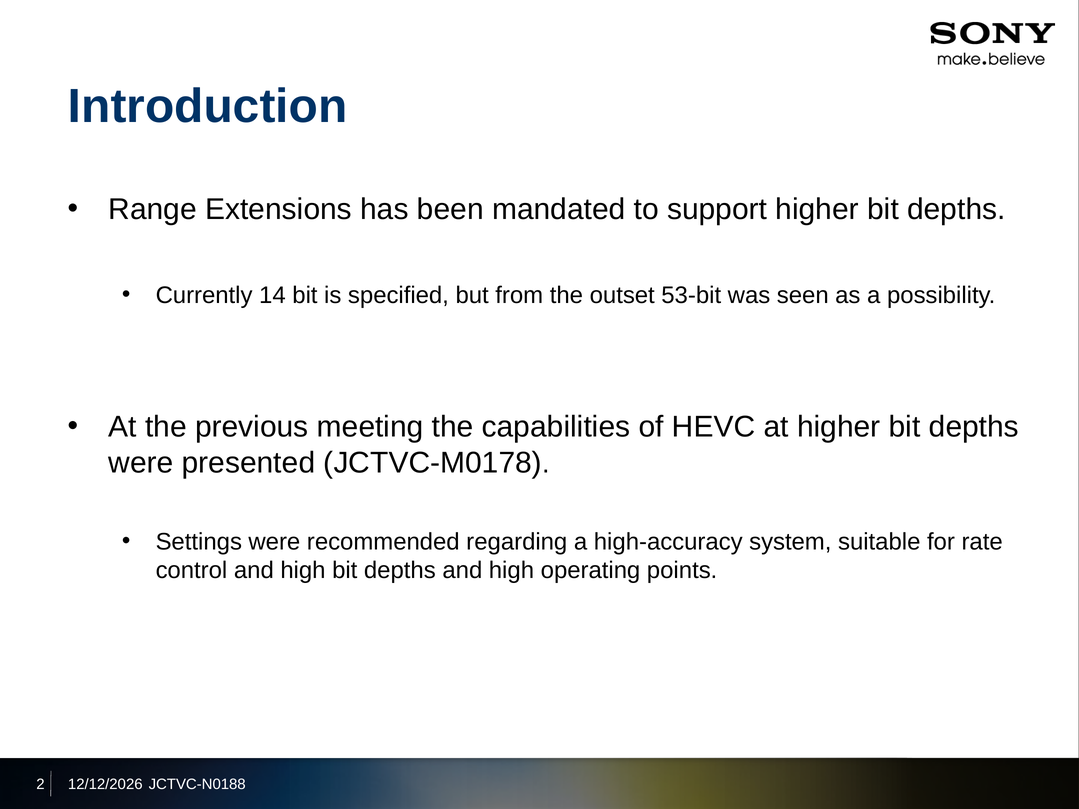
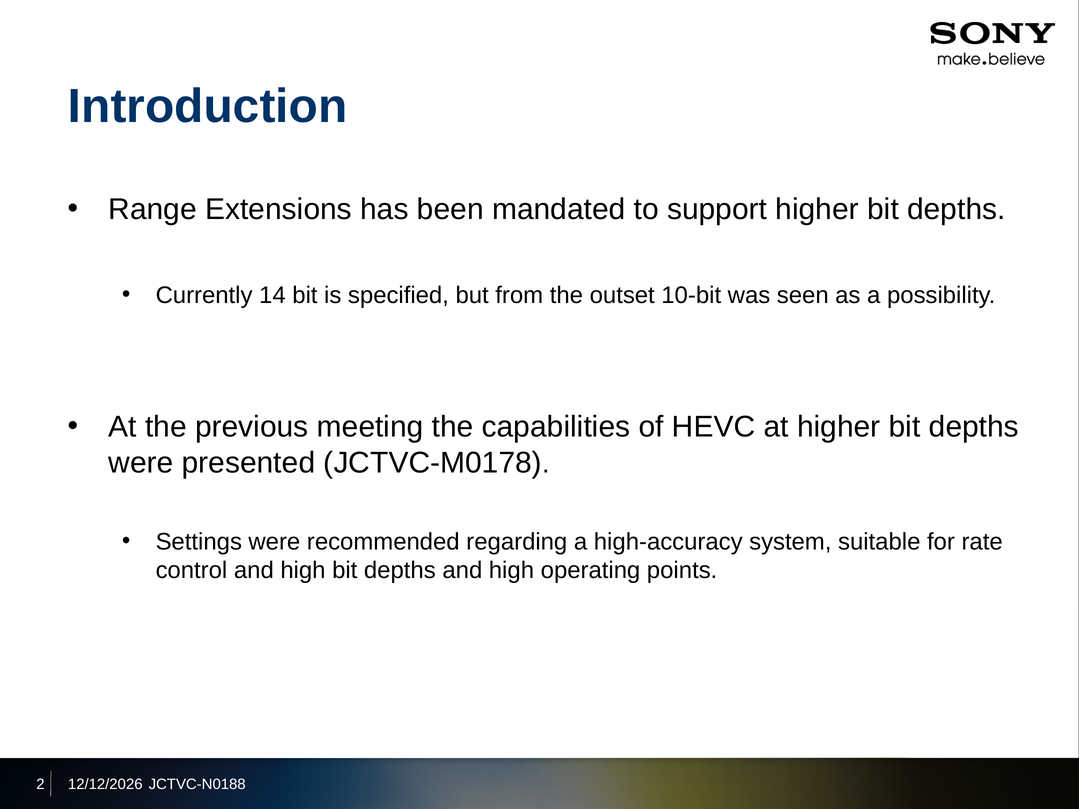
53-bit: 53-bit -> 10-bit
